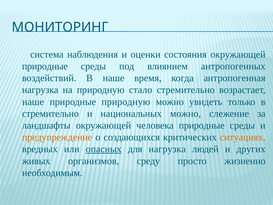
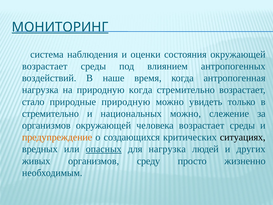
МОНИТОРИНГ underline: none -> present
природные at (45, 66): природные -> возрастает
природную стало: стало -> когда
наше at (33, 102): наше -> стало
ландшафты at (46, 125): ландшафты -> организмов
человека природные: природные -> возрастает
ситуациях colour: orange -> black
